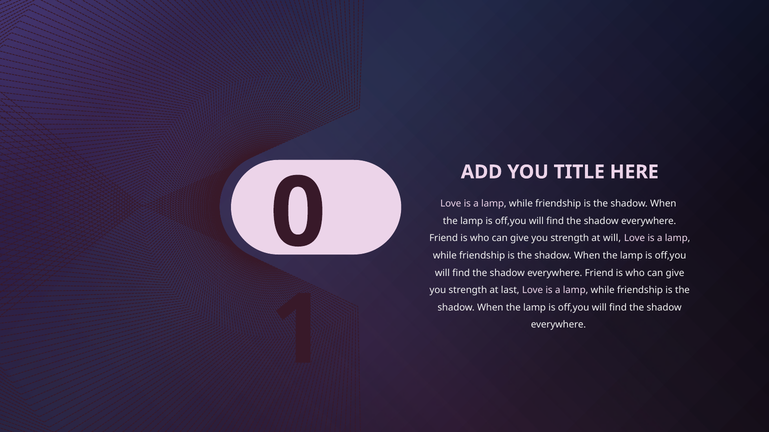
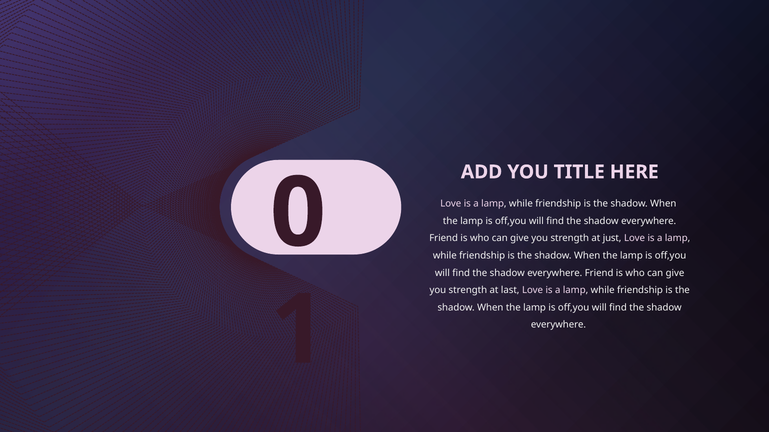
at will: will -> just
